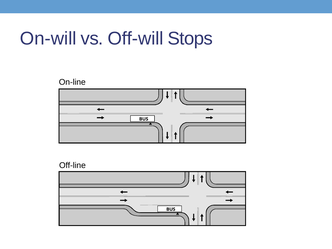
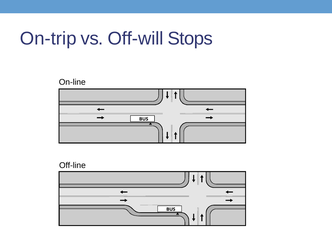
On-will: On-will -> On-trip
